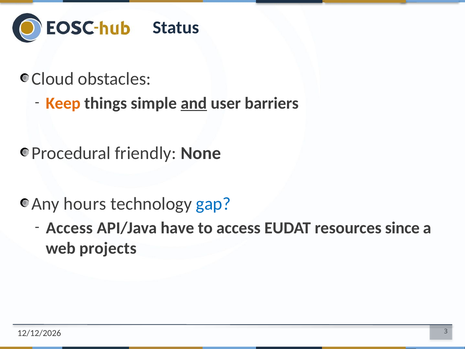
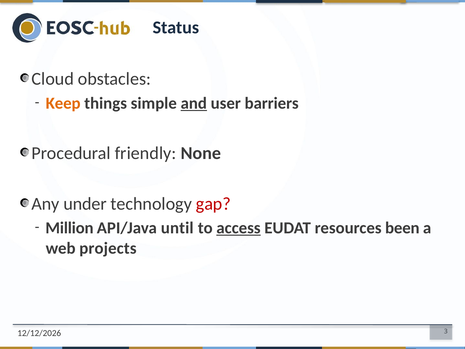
hours: hours -> under
gap colour: blue -> red
Access at (69, 228): Access -> Million
have: have -> until
access at (238, 228) underline: none -> present
since: since -> been
